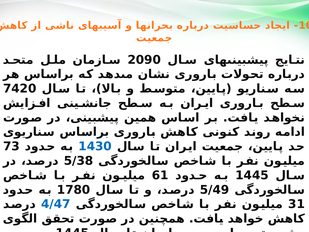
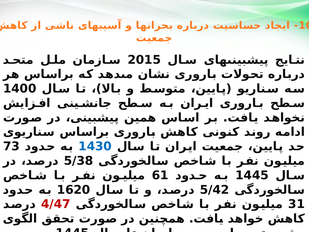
2090: 2090 -> 2015
7420: 7420 -> 1400
1780: 1780 -> 1620
5/49: 5/49 -> 5/42
4/47 colour: blue -> red
